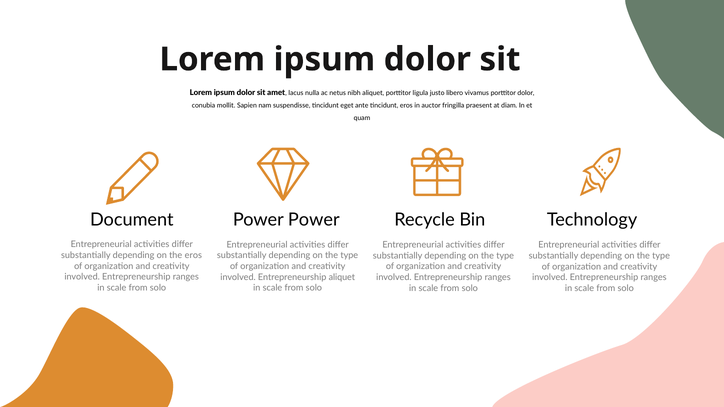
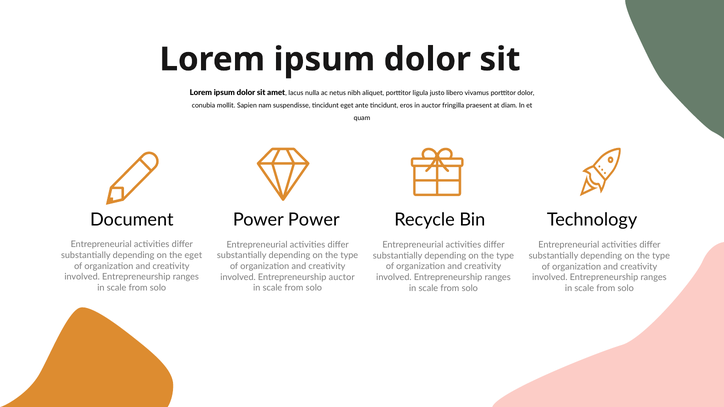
the eros: eros -> eget
Entrepreneurship aliquet: aliquet -> auctor
